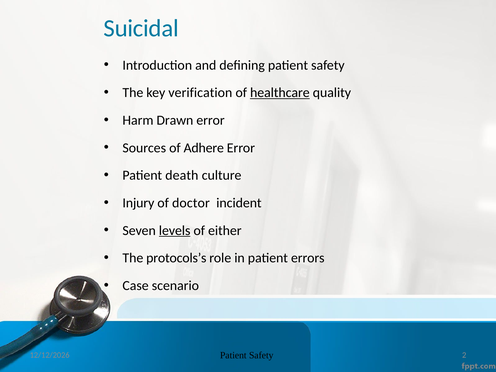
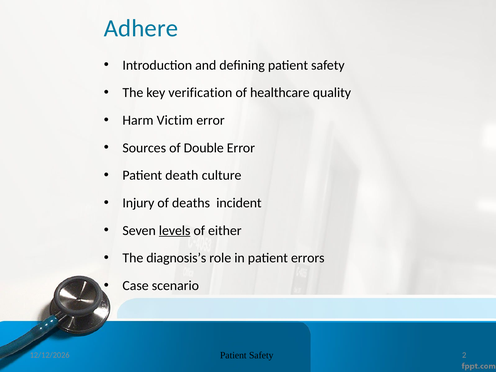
Suicidal: Suicidal -> Adhere
healthcare underline: present -> none
Drawn: Drawn -> Victim
Adhere: Adhere -> Double
doctor: doctor -> deaths
protocols’s: protocols’s -> diagnosis’s
